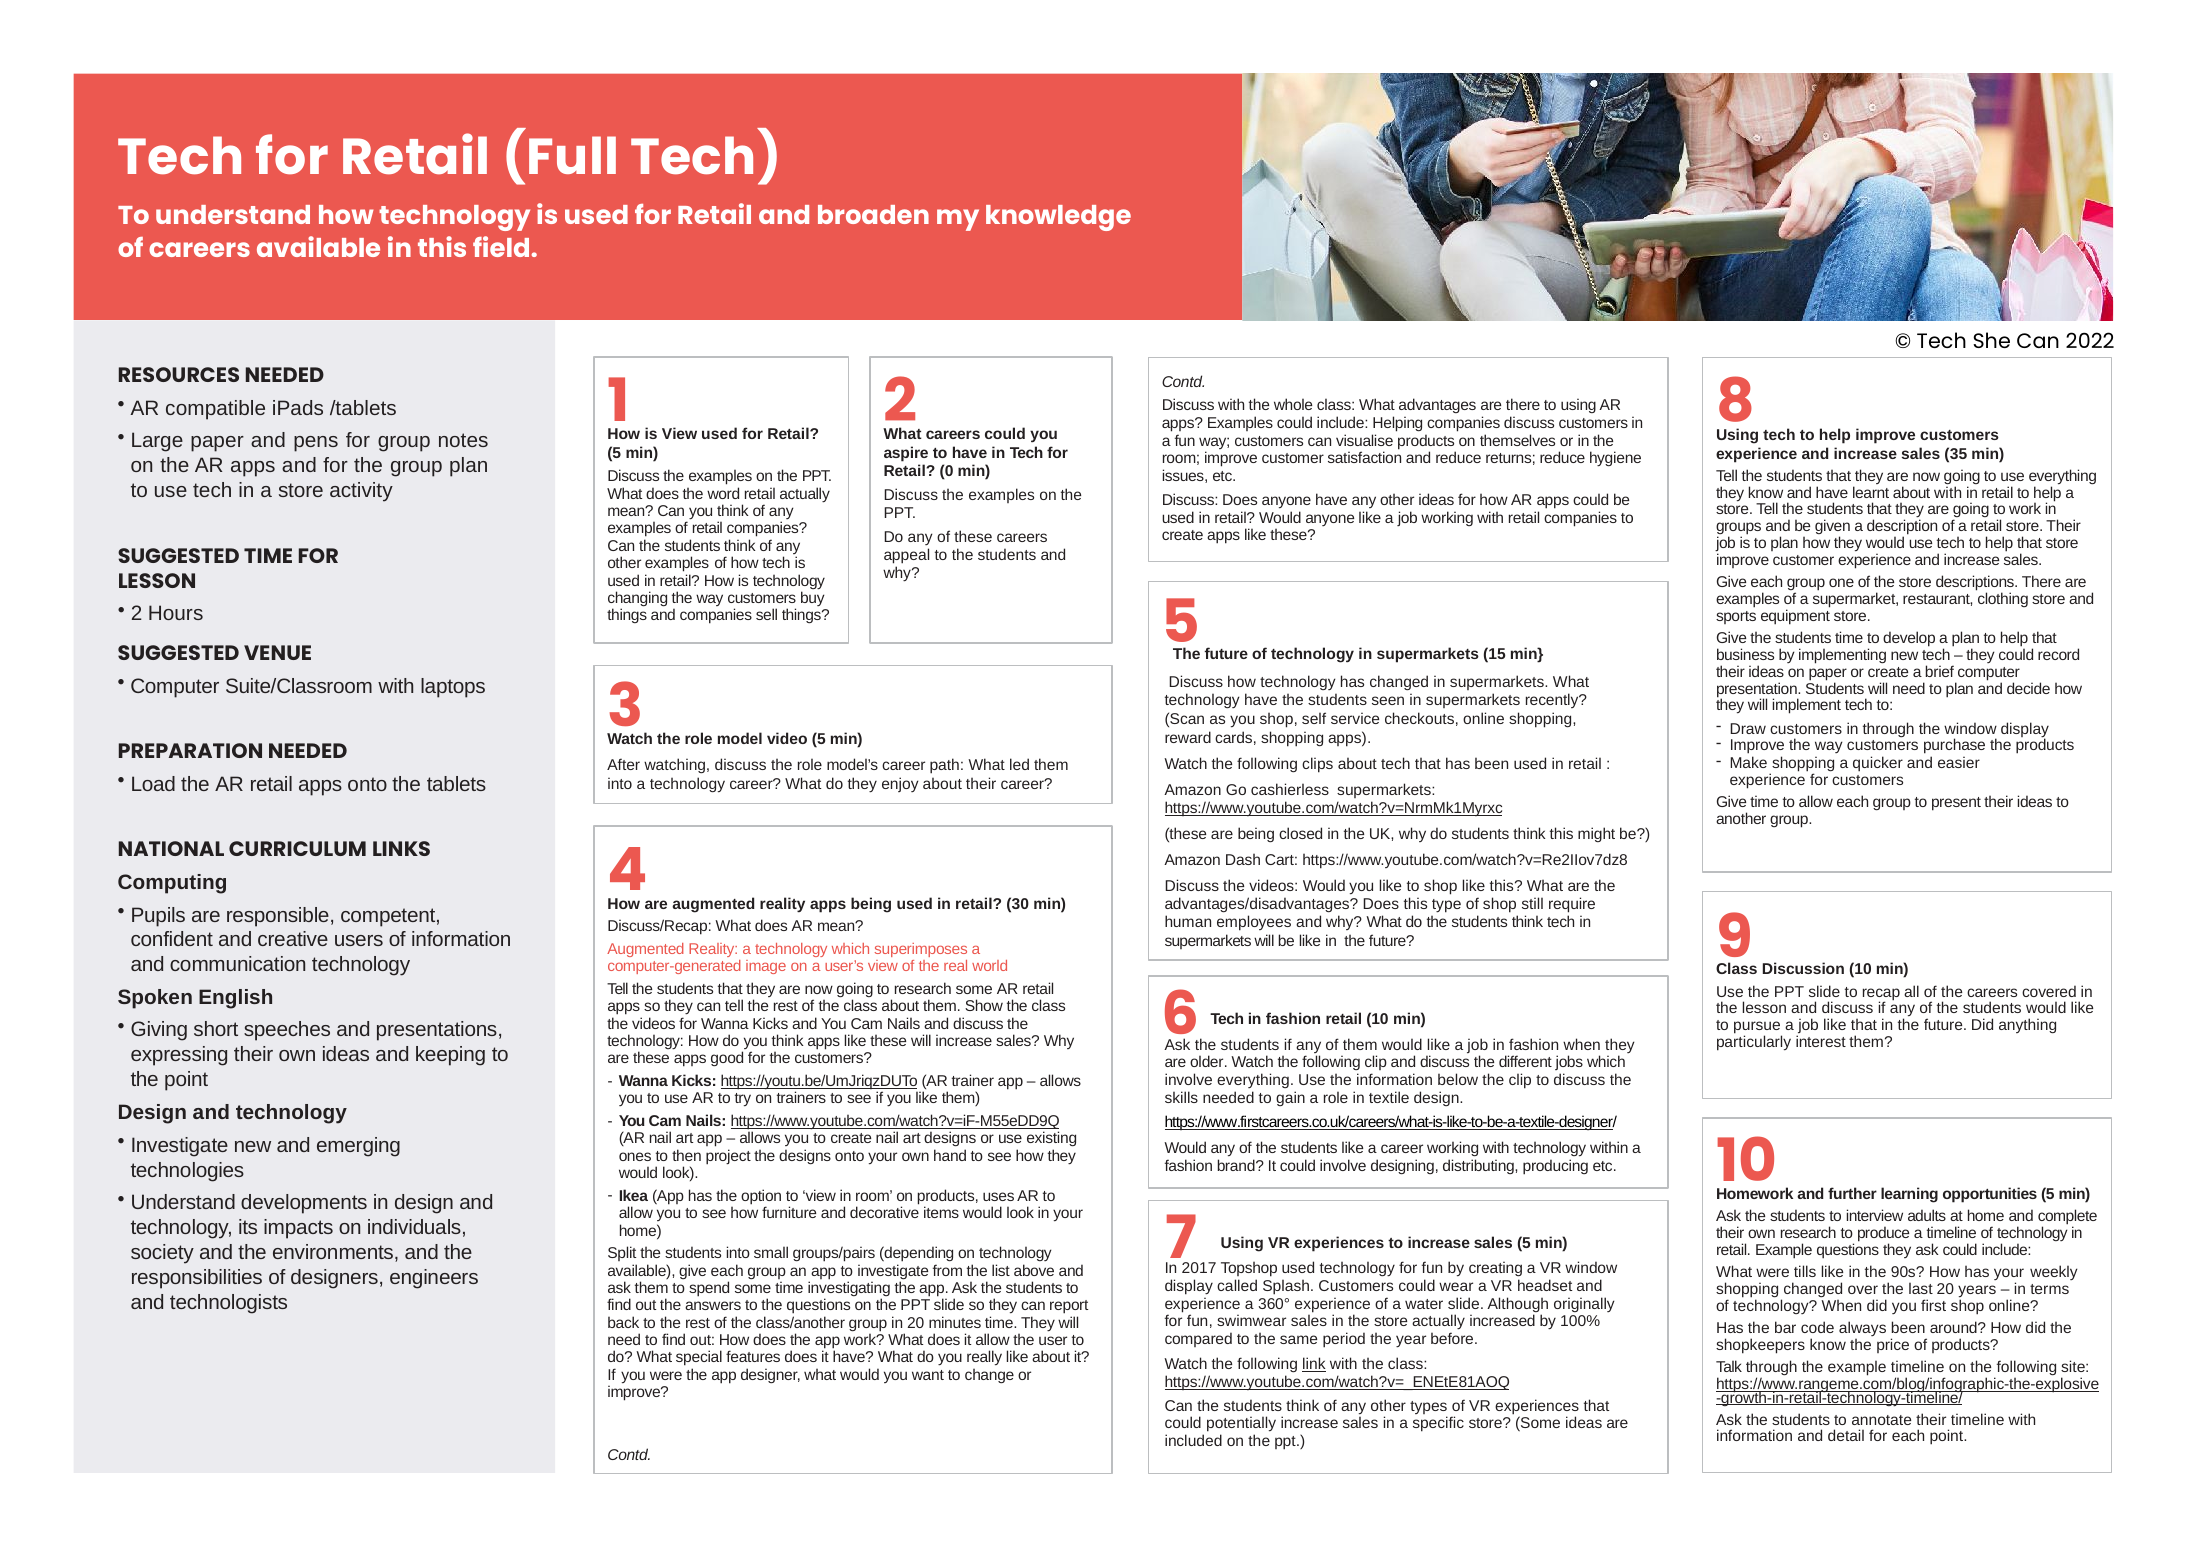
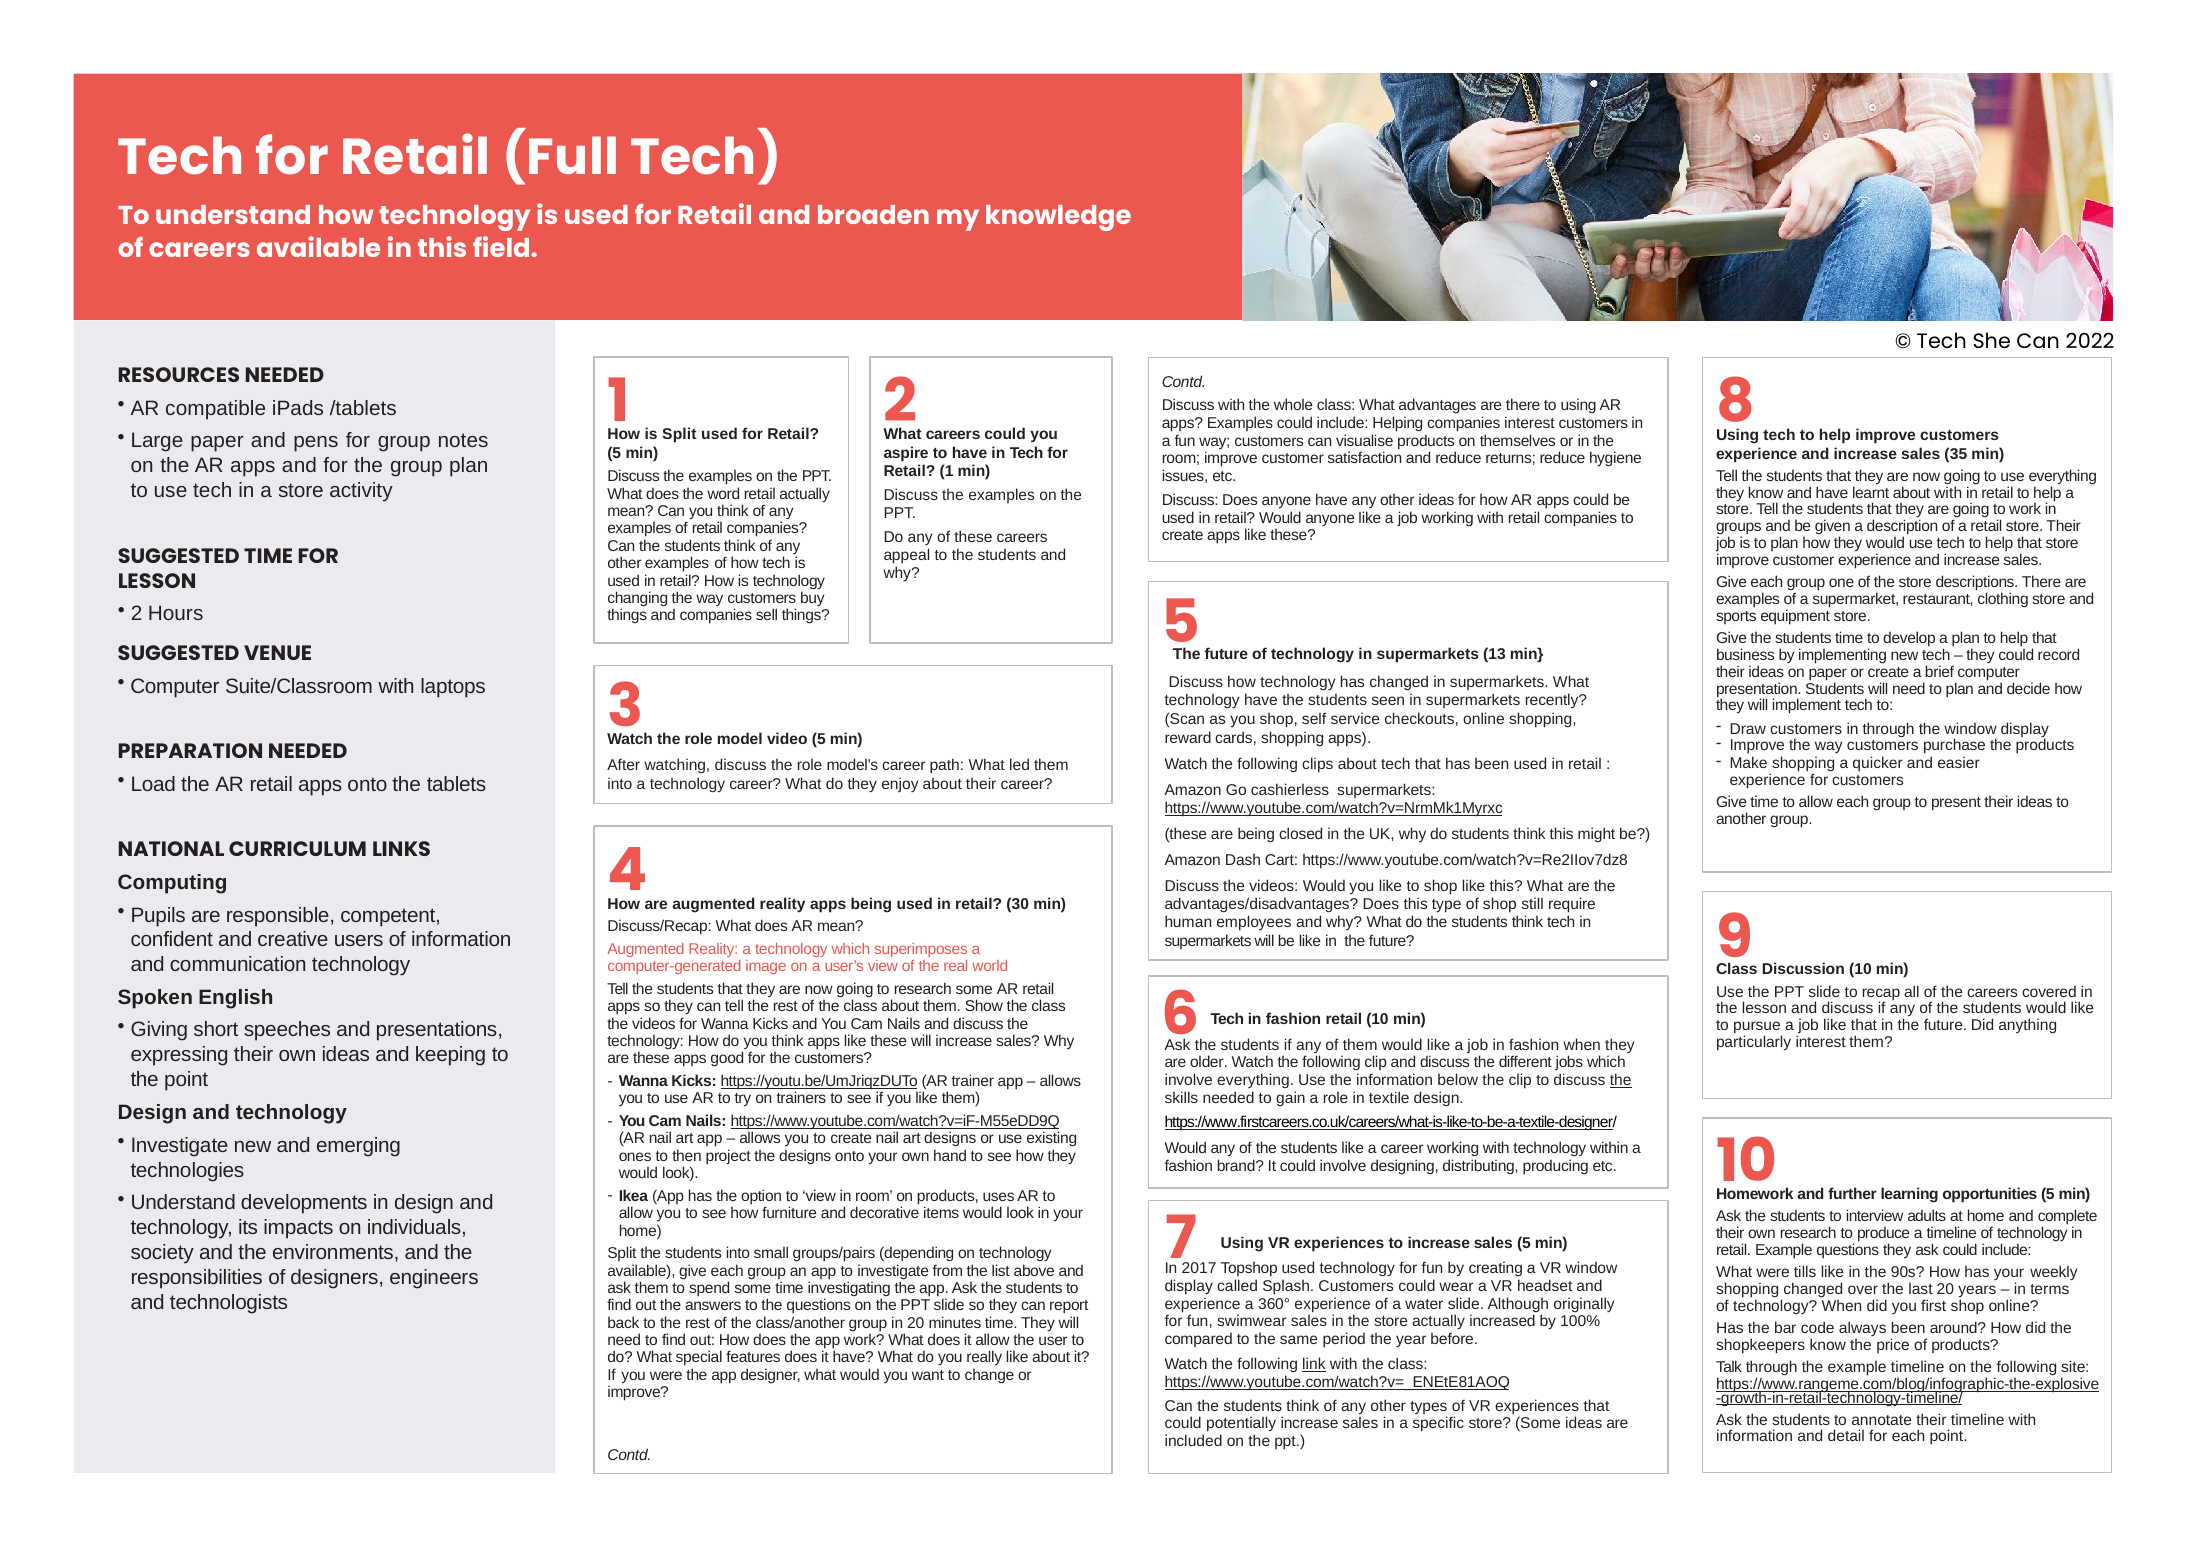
companies discuss: discuss -> interest
is View: View -> Split
Retail 0: 0 -> 1
15: 15 -> 13
the at (1621, 1080) underline: none -> present
